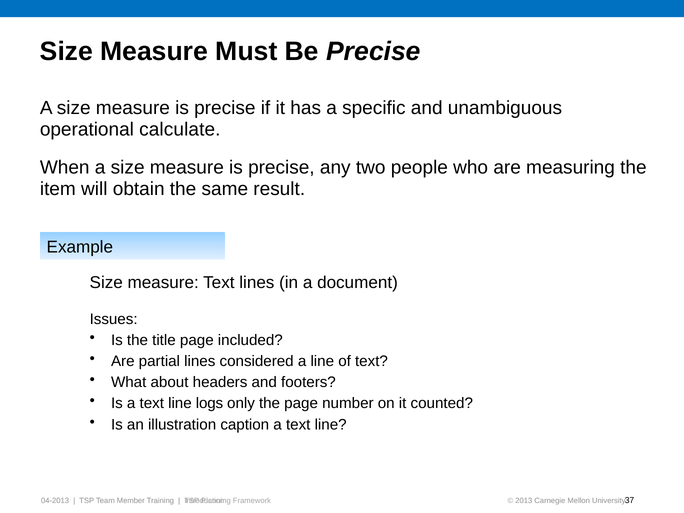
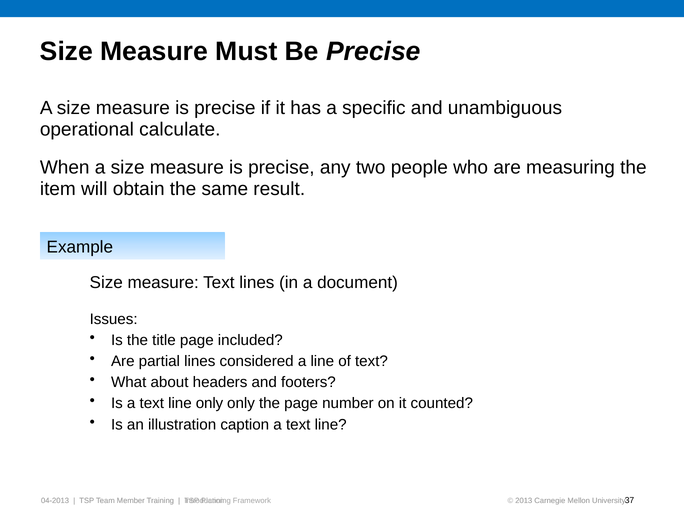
line logs: logs -> only
